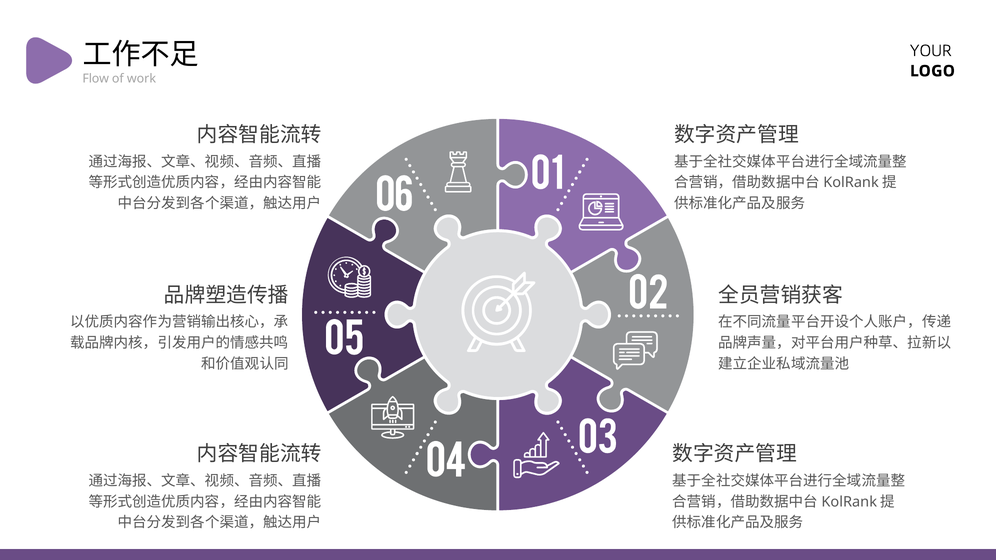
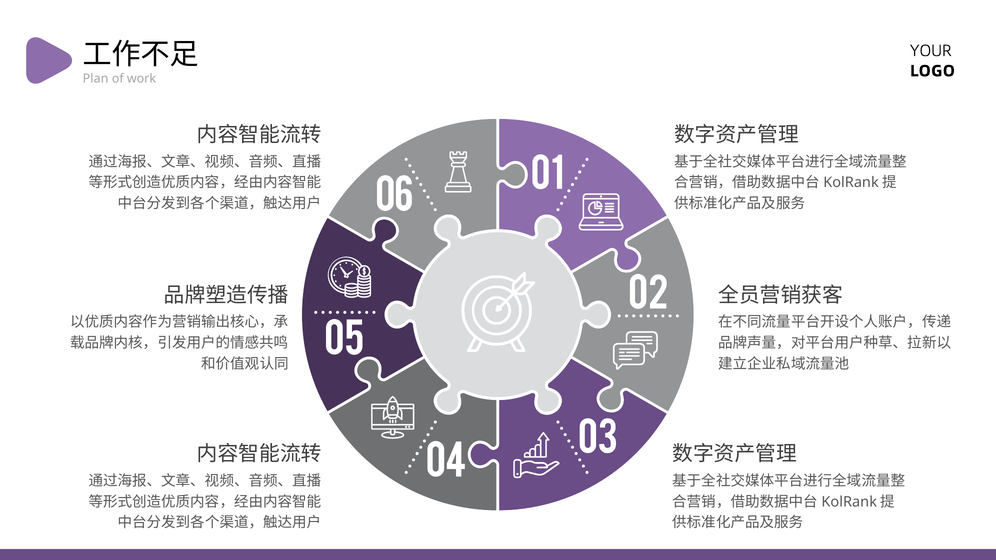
Flow: Flow -> Plan
